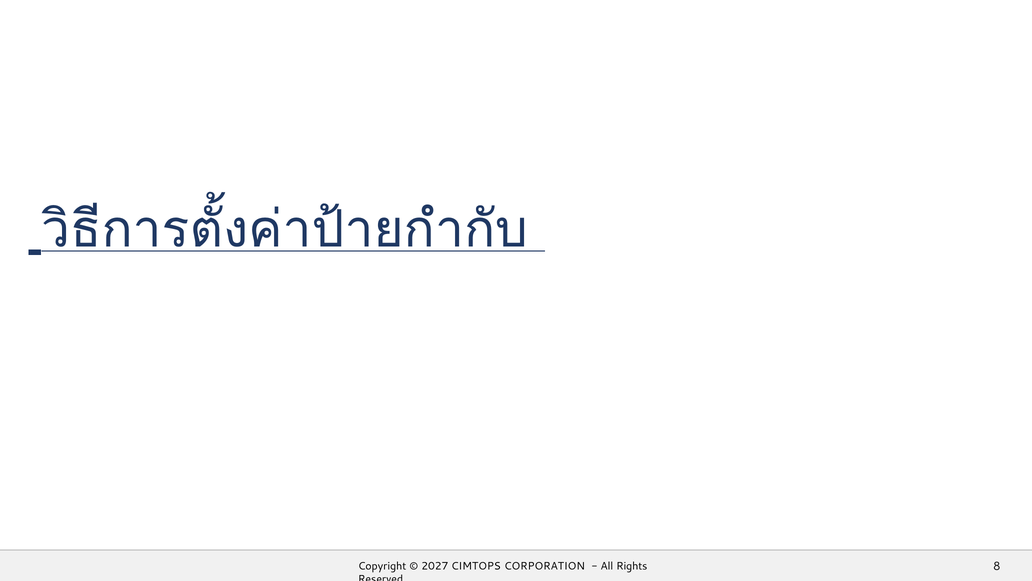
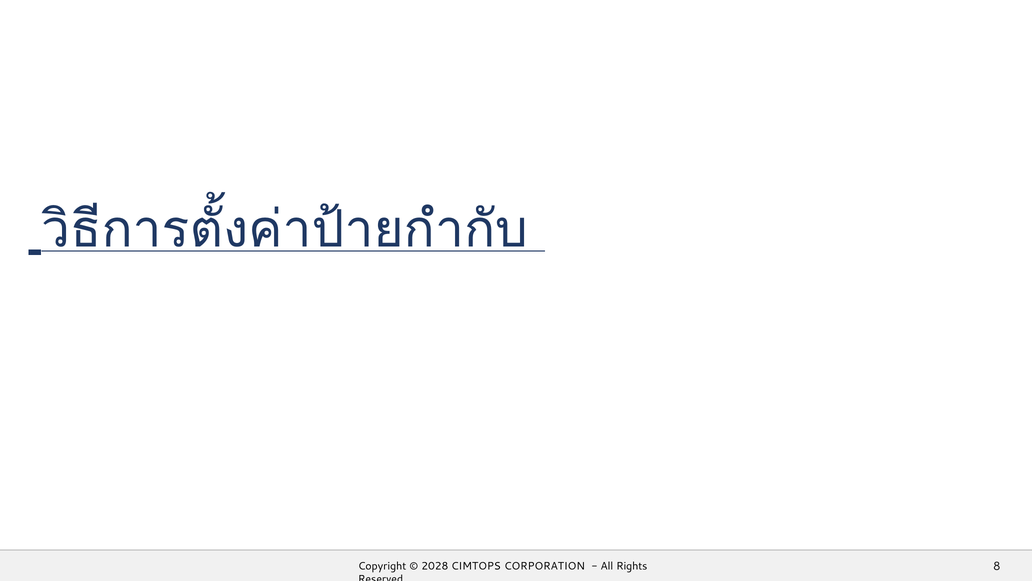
2027: 2027 -> 2028
